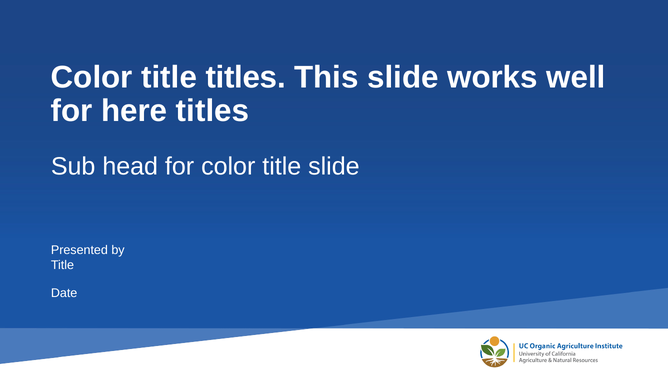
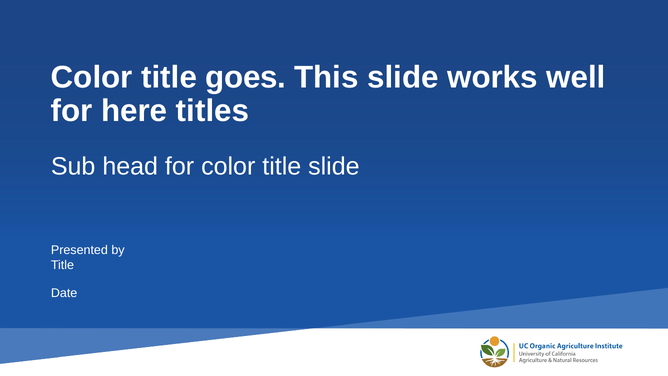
title titles: titles -> goes
